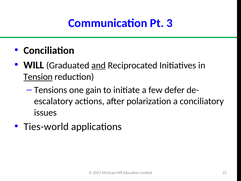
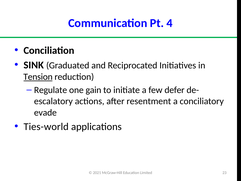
3: 3 -> 4
WILL: WILL -> SINK
and underline: present -> none
Tensions: Tensions -> Regulate
polarization: polarization -> resentment
issues: issues -> evade
